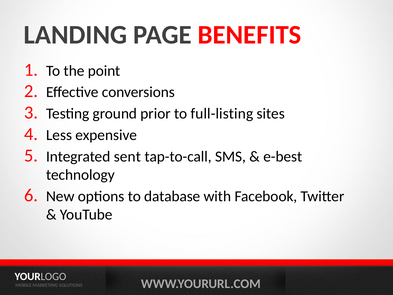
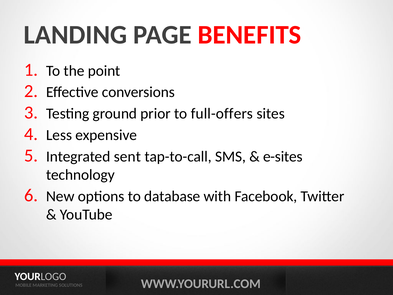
full-listing: full-listing -> full-offers
e-best: e-best -> e-sites
